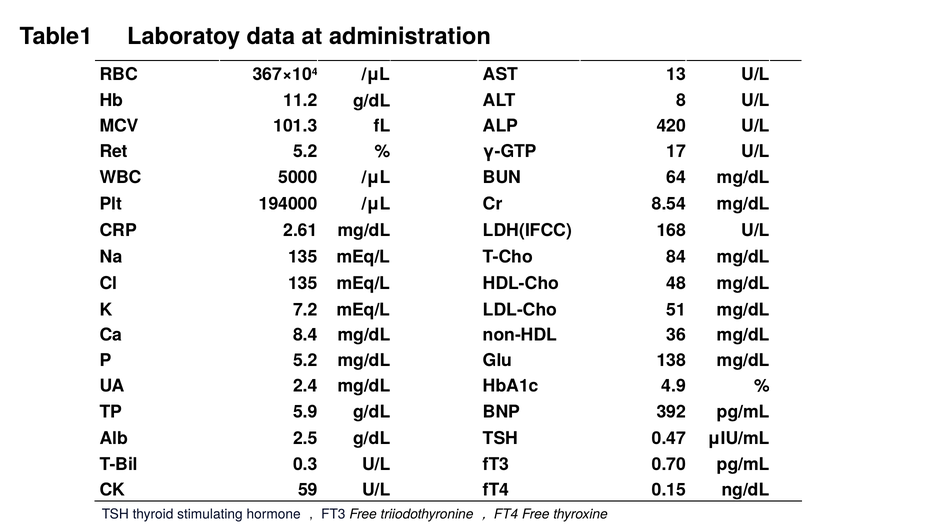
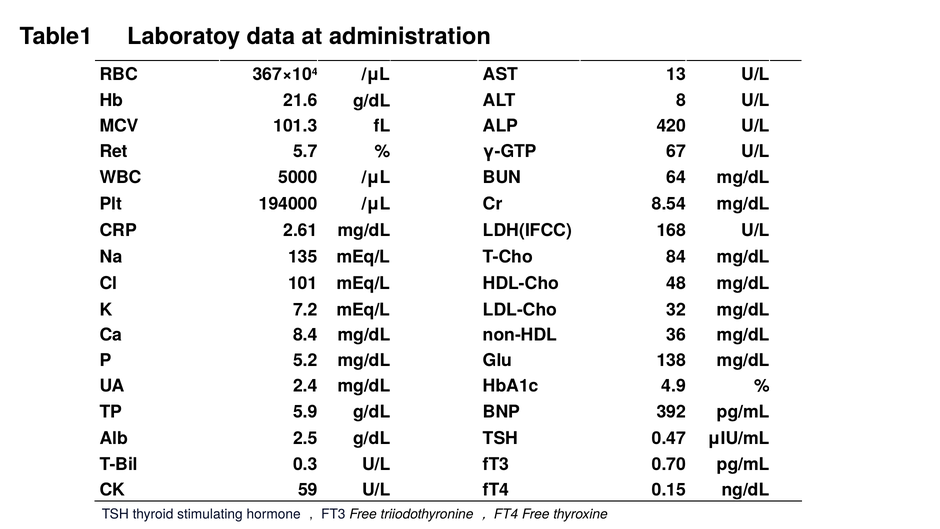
11.2: 11.2 -> 21.6
Ret 5.2: 5.2 -> 5.7
17: 17 -> 67
Cl 135: 135 -> 101
51: 51 -> 32
